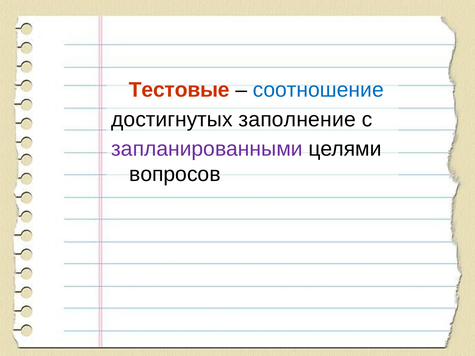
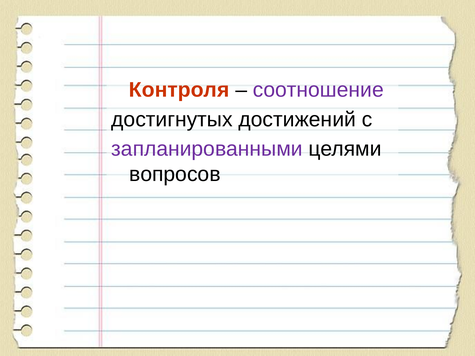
Тестовые: Тестовые -> Контроля
соотношение colour: blue -> purple
заполнение: заполнение -> достижений
